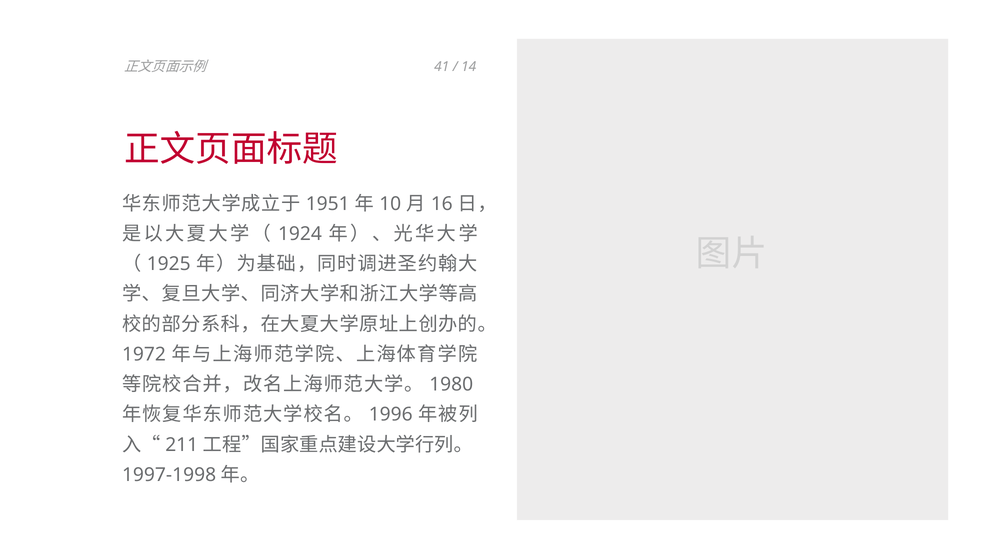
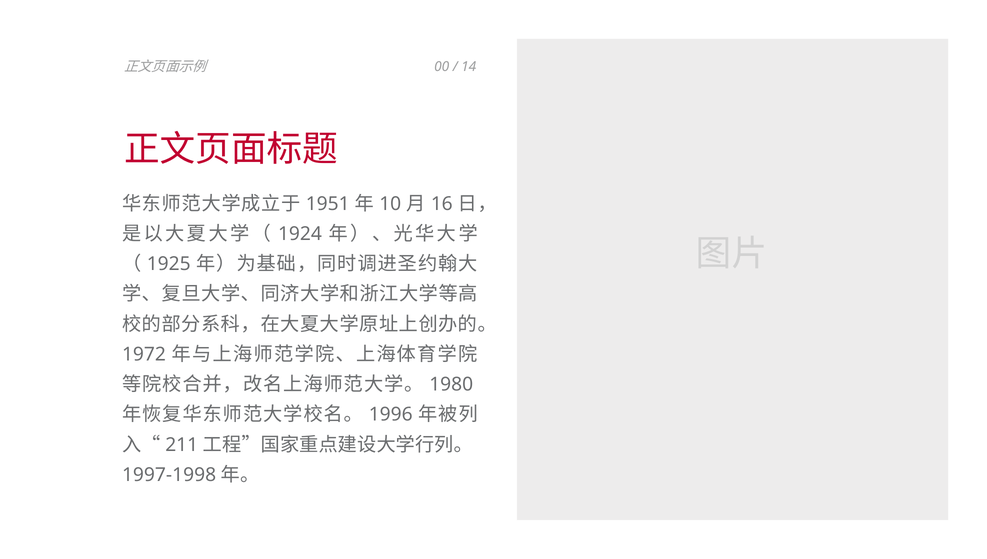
41: 41 -> 00
